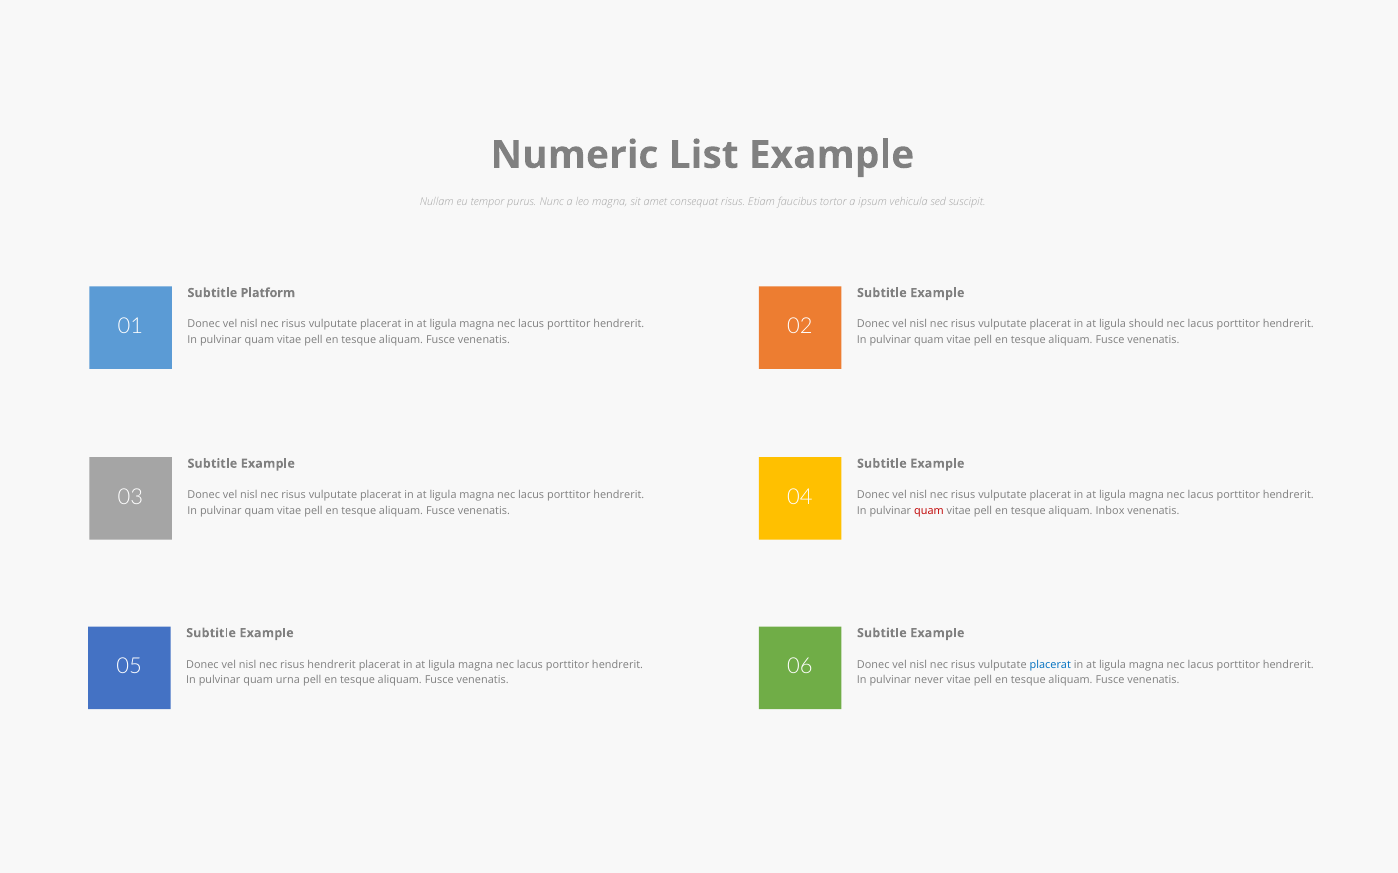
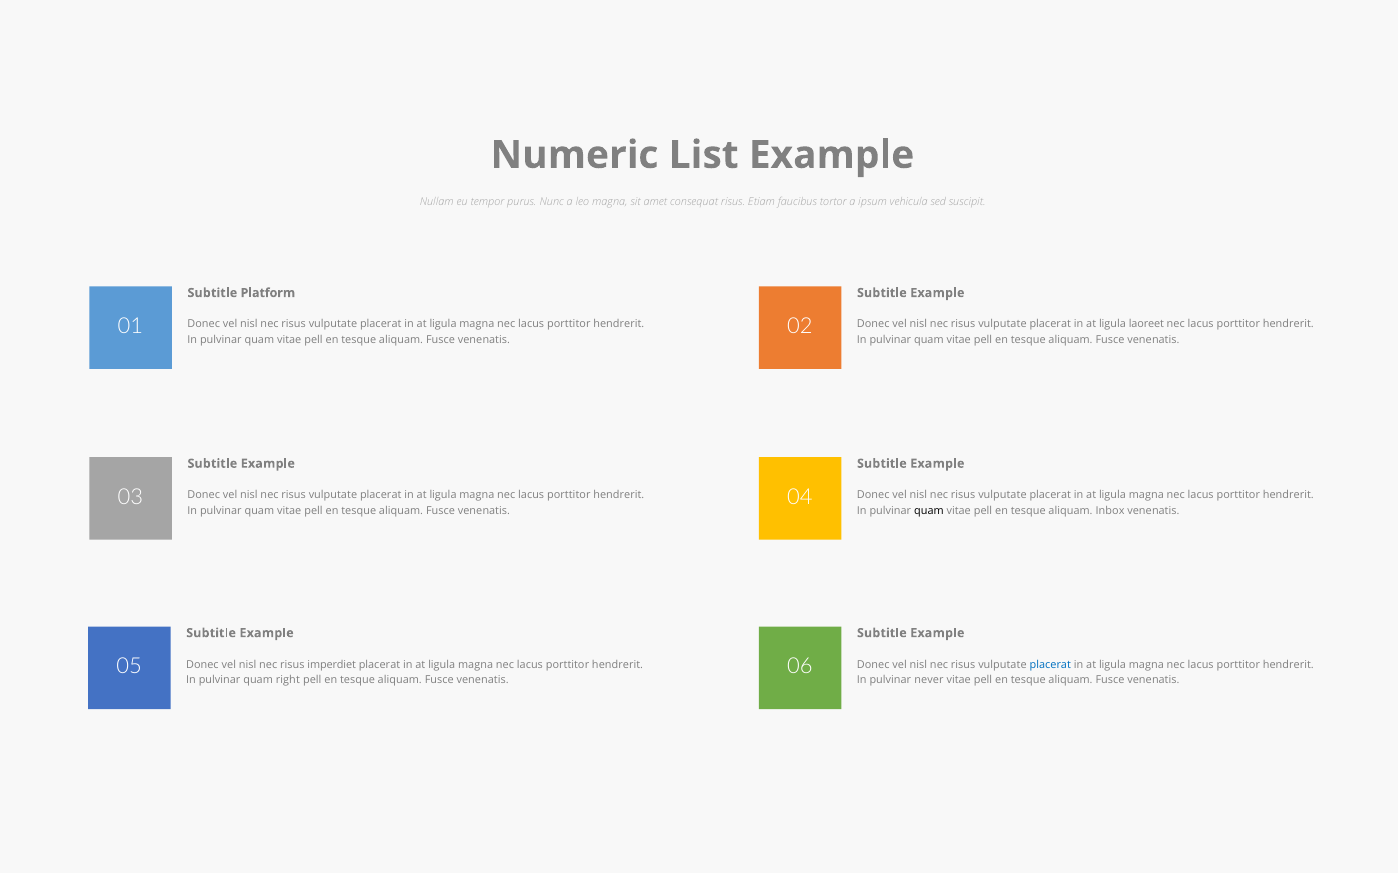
should: should -> laoreet
quam at (929, 511) colour: red -> black
risus hendrerit: hendrerit -> imperdiet
urna: urna -> right
